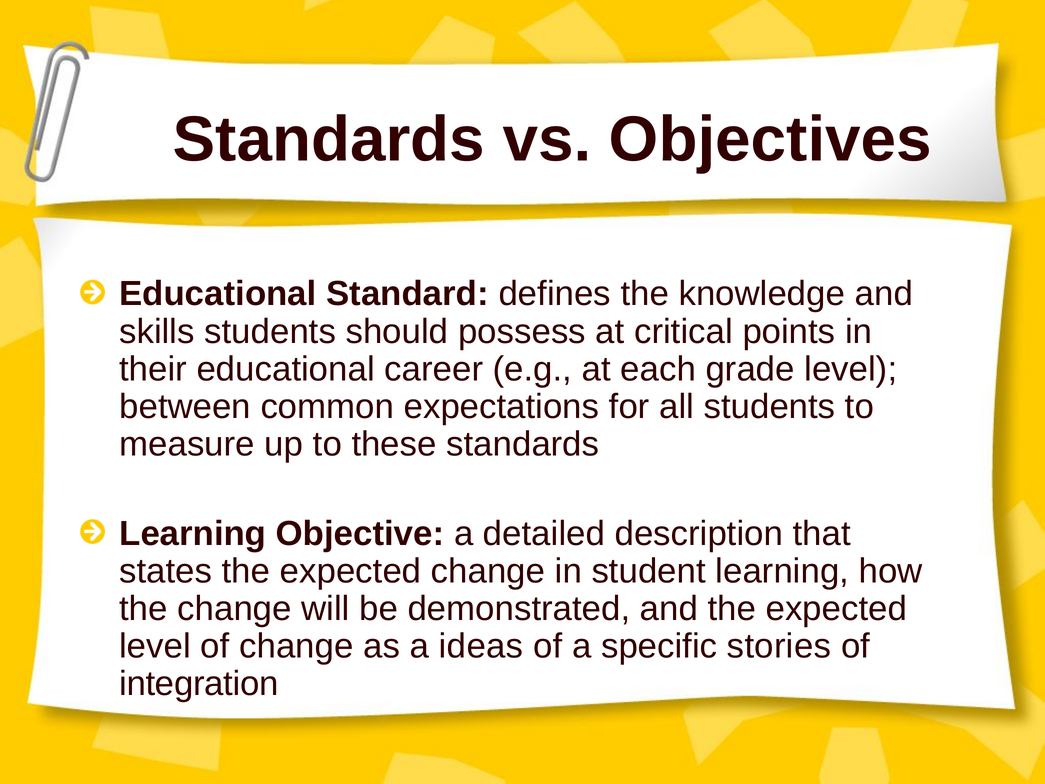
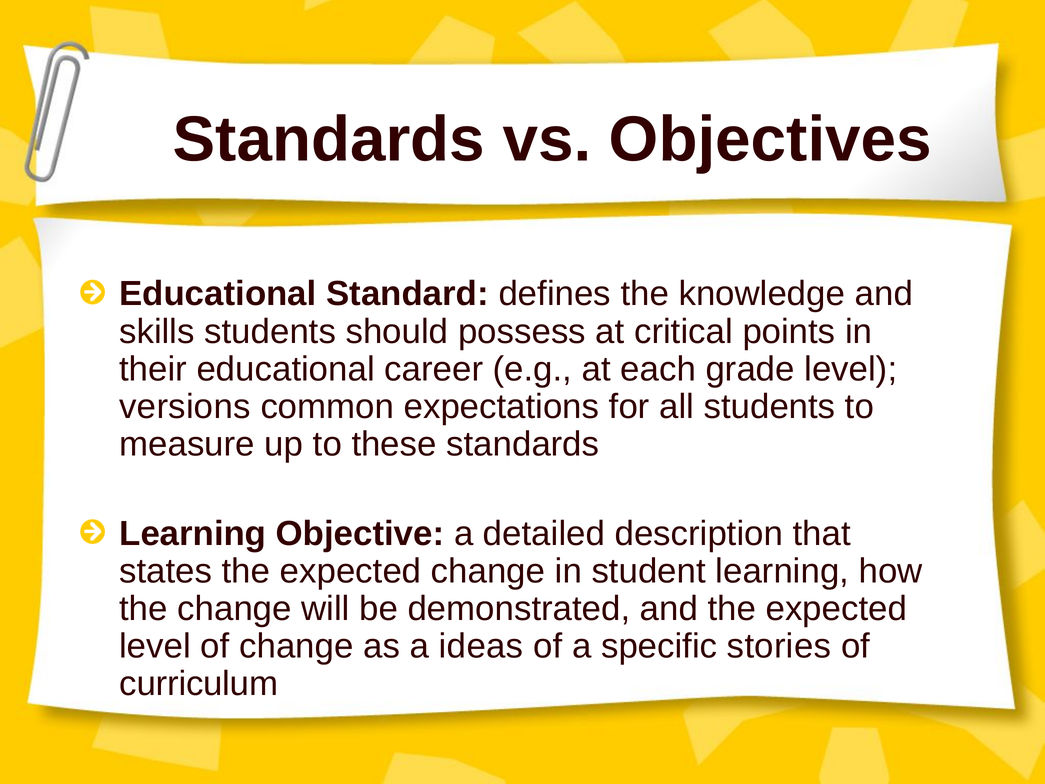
between: between -> versions
integration: integration -> curriculum
